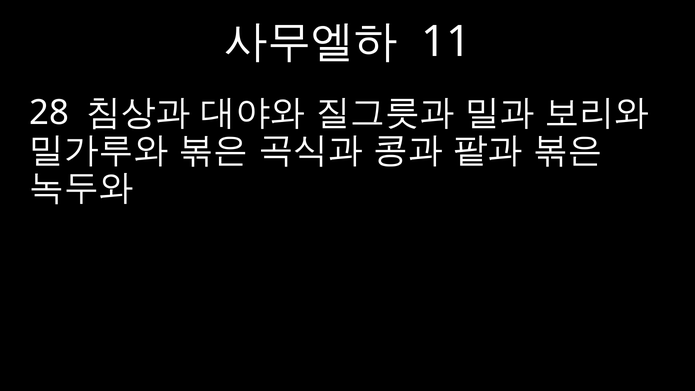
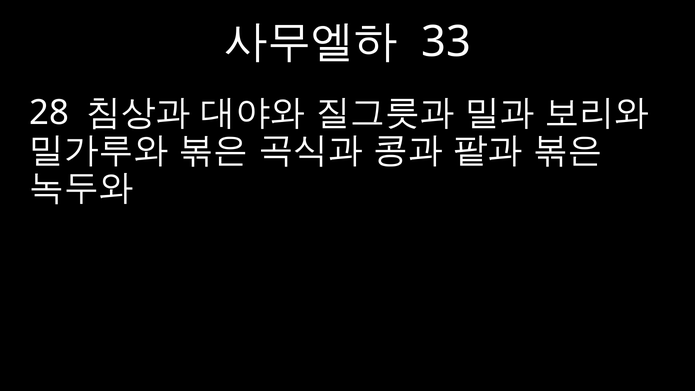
11: 11 -> 33
